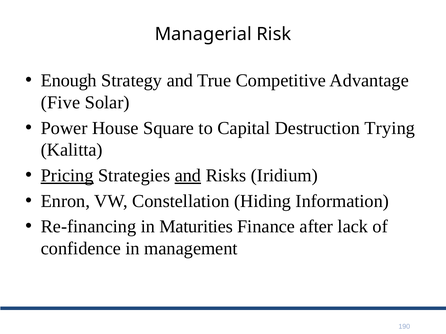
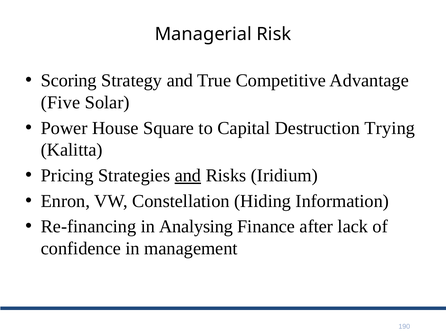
Enough: Enough -> Scoring
Pricing underline: present -> none
Maturities: Maturities -> Analysing
